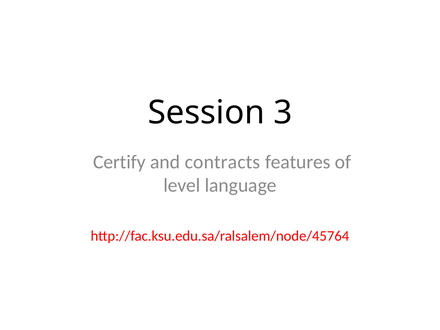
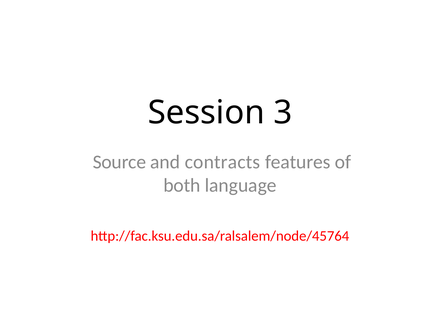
Certify: Certify -> Source
level: level -> both
